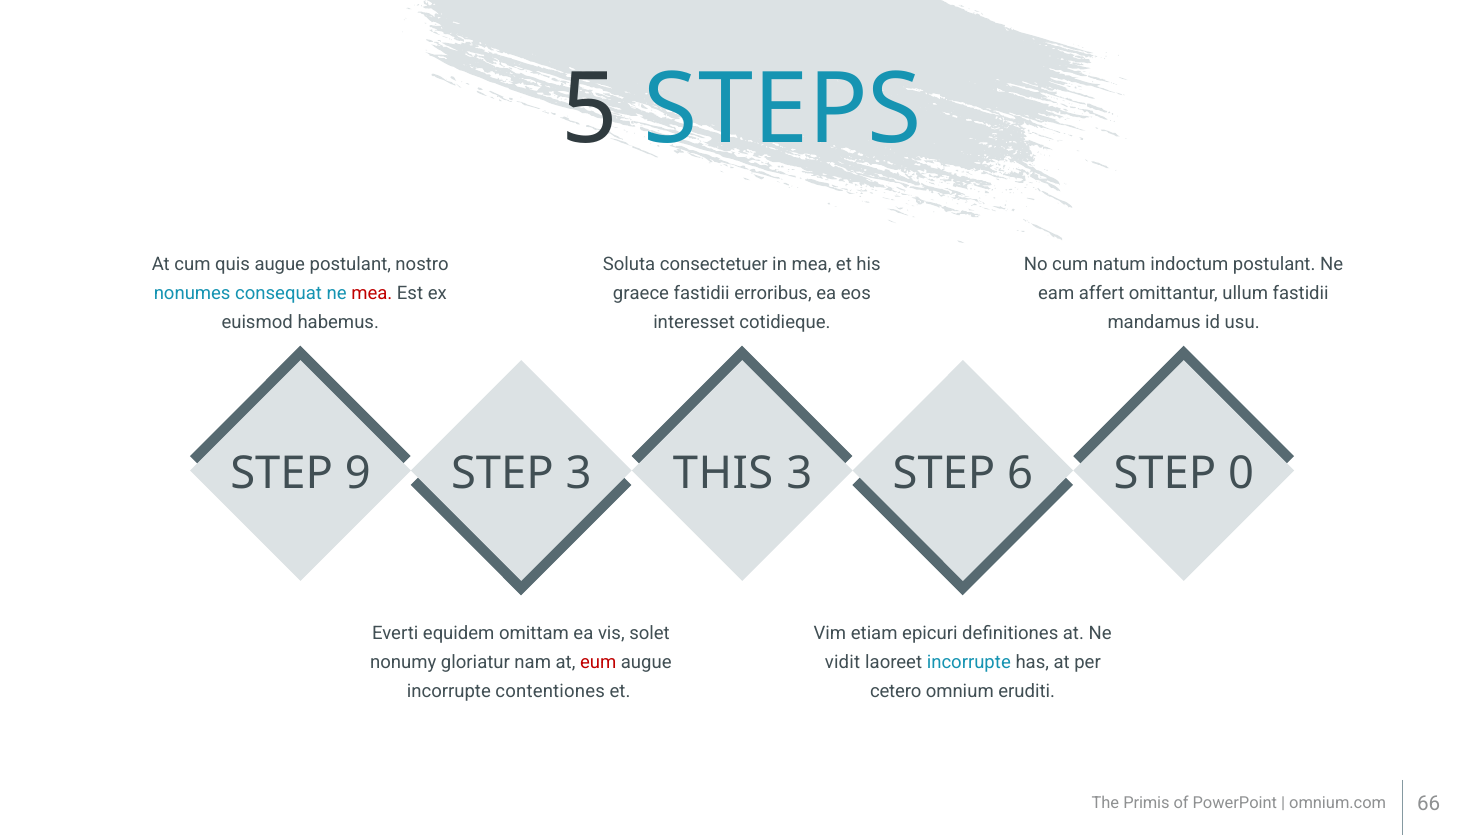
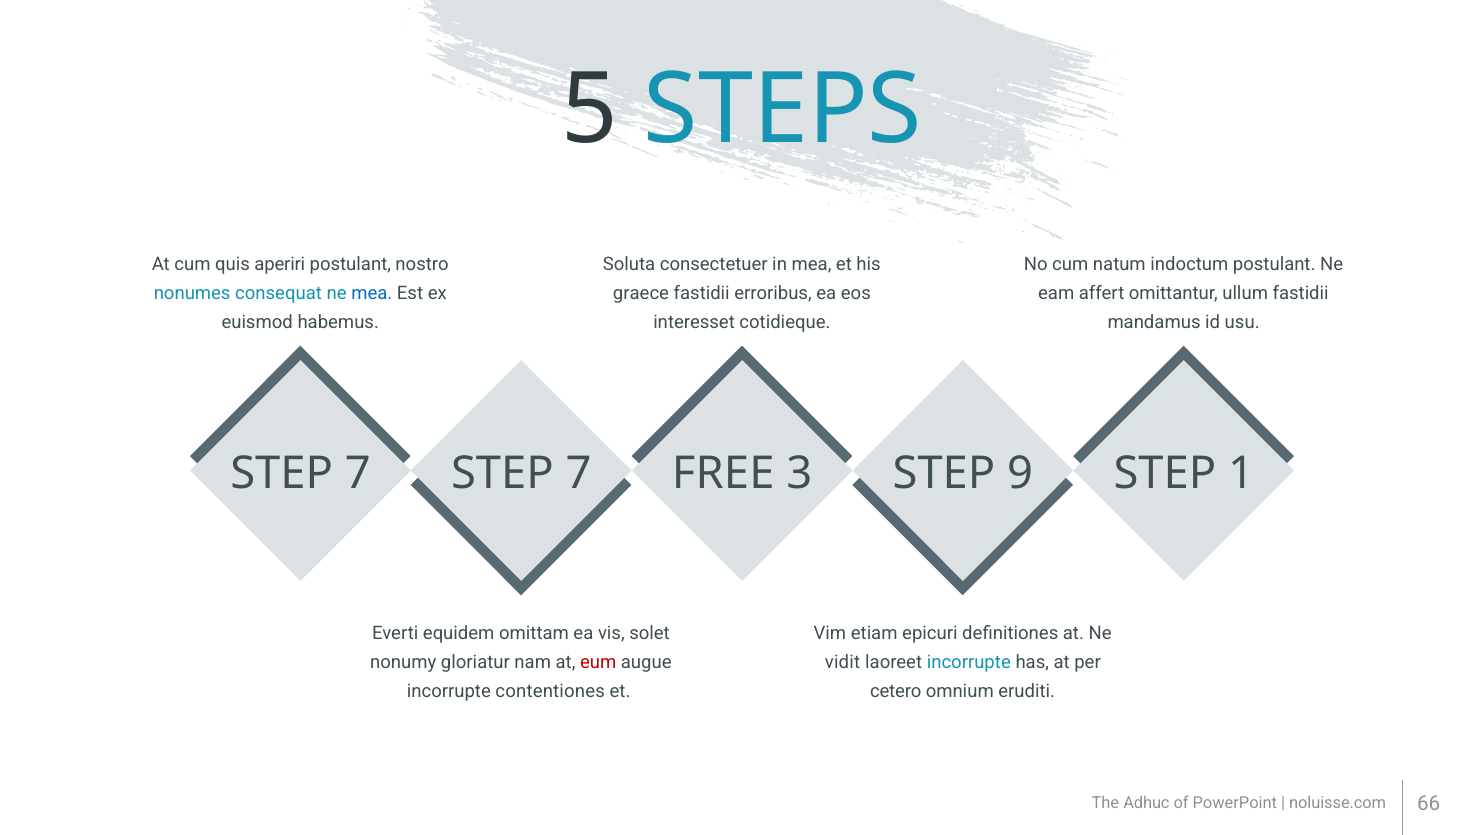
quis augue: augue -> aperiri
mea at (372, 293) colour: red -> blue
9 at (358, 473): 9 -> 7
3 at (579, 473): 3 -> 7
THIS: THIS -> FREE
6: 6 -> 9
0: 0 -> 1
Primis: Primis -> Adhuc
omnium.com: omnium.com -> noluisse.com
